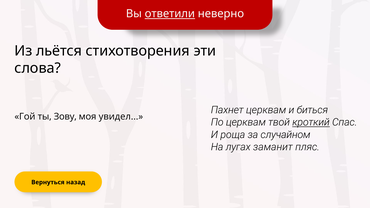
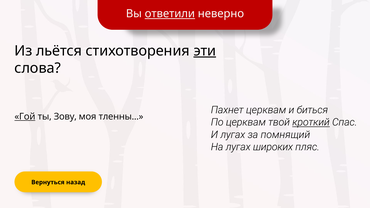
эти underline: none -> present
Гой underline: none -> present
увидел: увидел -> тленны
И роща: роща -> лугах
случайном: случайном -> помнящий
заманит: заманит -> широких
